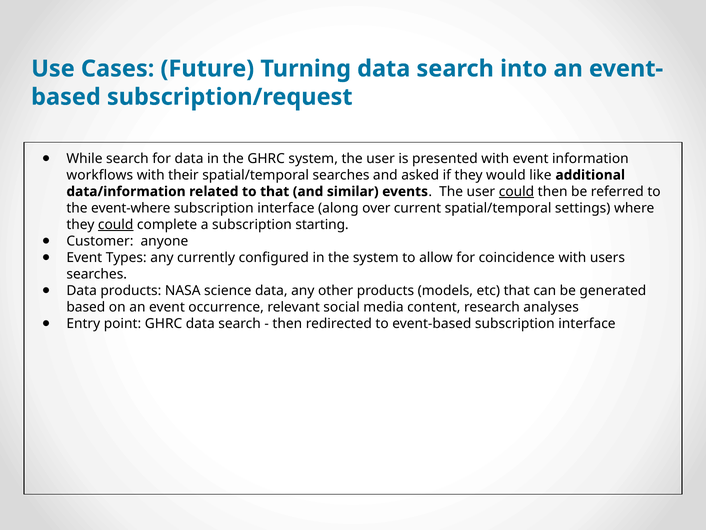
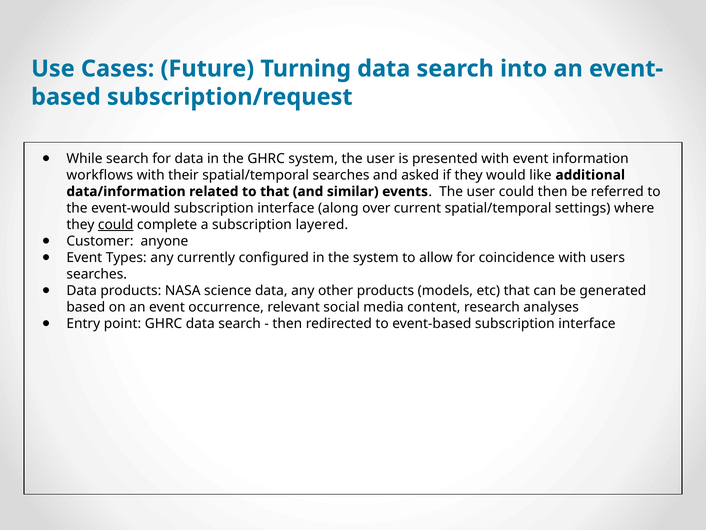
could at (516, 191) underline: present -> none
event-where: event-where -> event-would
starting: starting -> layered
